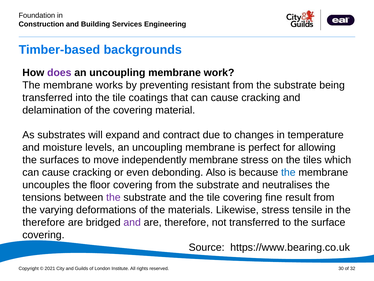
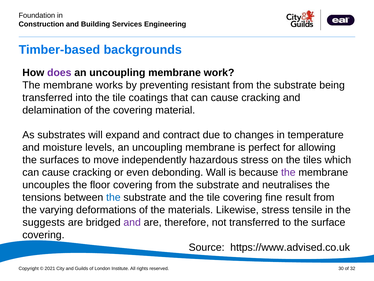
independently membrane: membrane -> hazardous
Also: Also -> Wall
the at (288, 172) colour: blue -> purple
the at (113, 197) colour: purple -> blue
therefore at (44, 222): therefore -> suggests
https://www.bearing.co.uk: https://www.bearing.co.uk -> https://www.advised.co.uk
